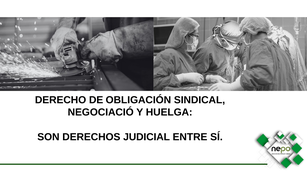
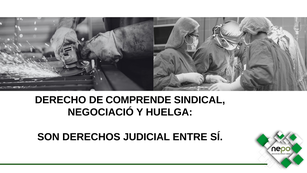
OBLIGACIÓN: OBLIGACIÓN -> COMPRENDE
